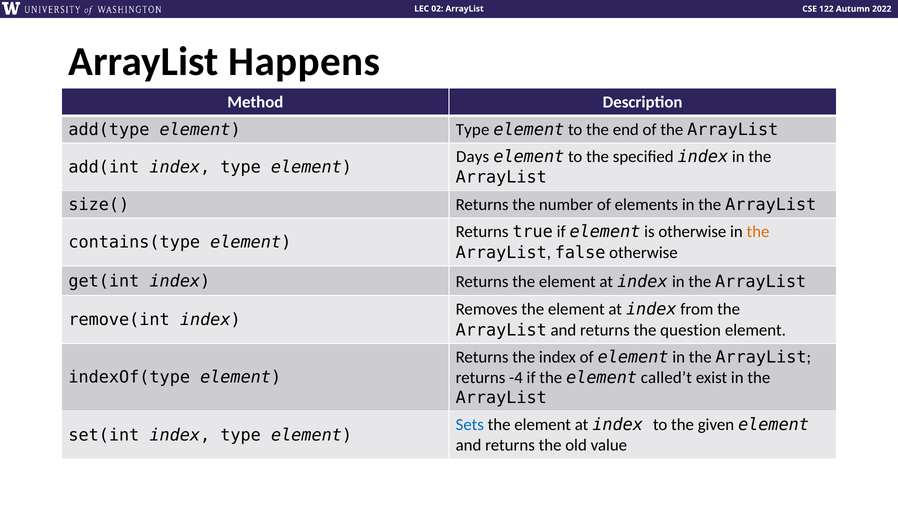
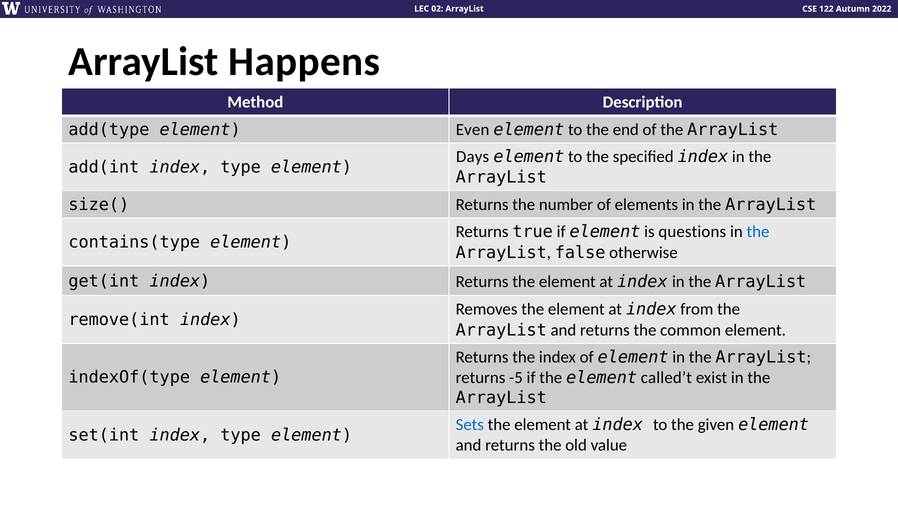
element Type: Type -> Even
is otherwise: otherwise -> questions
the at (758, 232) colour: orange -> blue
question: question -> common
-4: -4 -> -5
